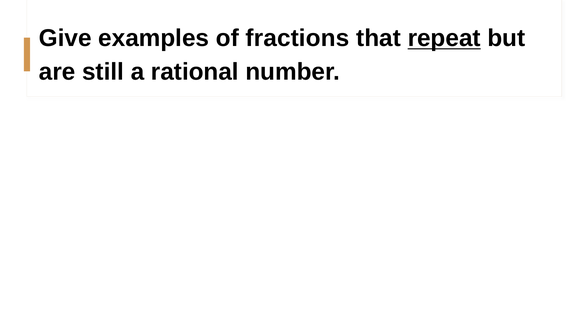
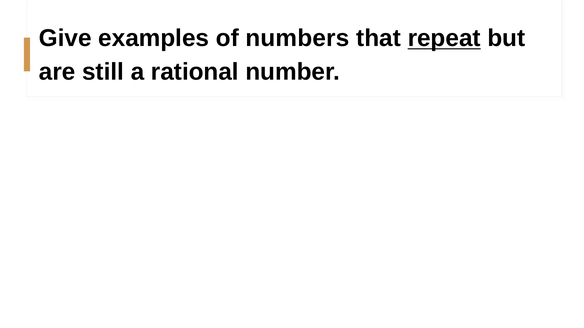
fractions: fractions -> numbers
